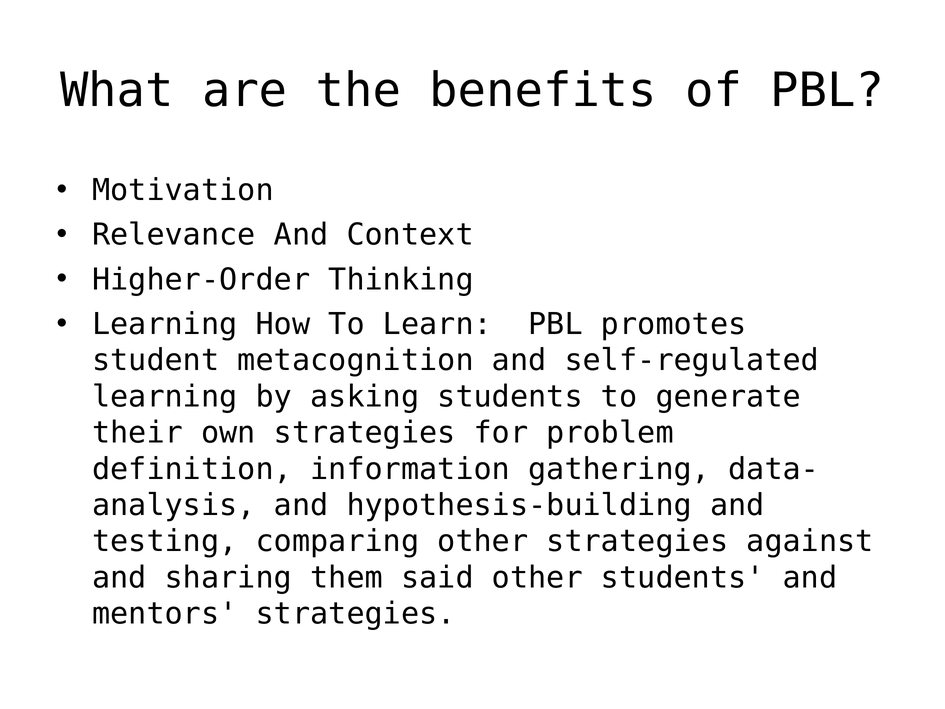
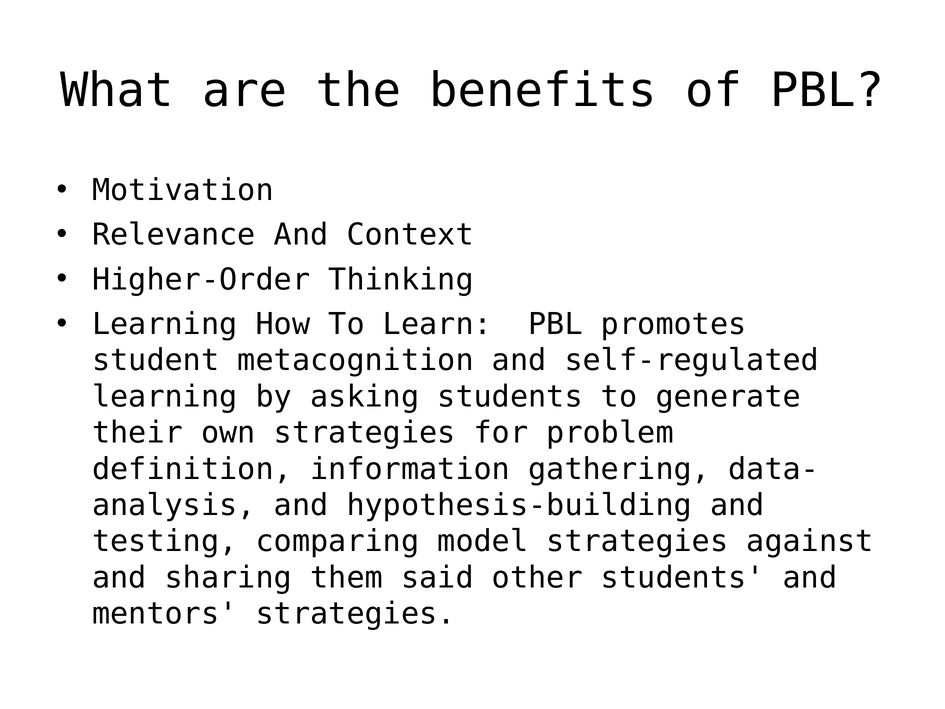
comparing other: other -> model
